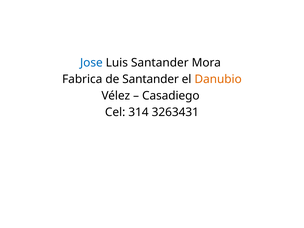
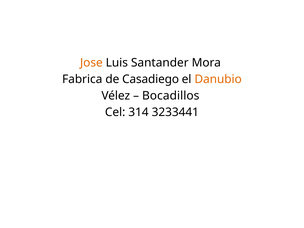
Jose colour: blue -> orange
de Santander: Santander -> Casadiego
Casadiego: Casadiego -> Bocadillos
3263431: 3263431 -> 3233441
